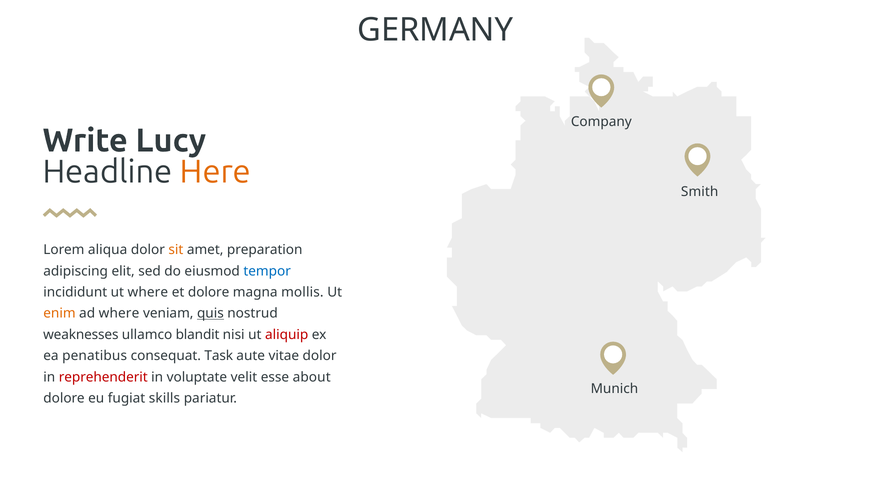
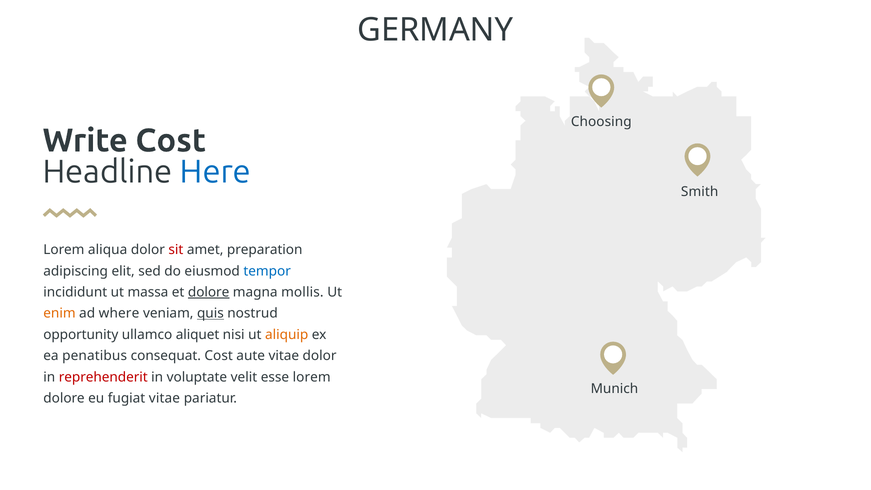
Company: Company -> Choosing
Write Lucy: Lucy -> Cost
Here colour: orange -> blue
sit colour: orange -> red
ut where: where -> massa
dolore at (209, 292) underline: none -> present
weaknesses: weaknesses -> opportunity
blandit: blandit -> aliquet
aliquip colour: red -> orange
consequat Task: Task -> Cost
esse about: about -> lorem
fugiat skills: skills -> vitae
